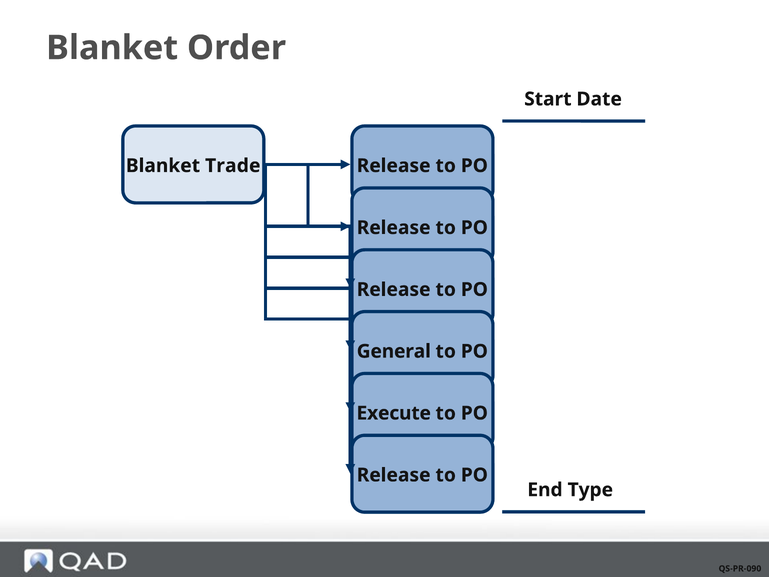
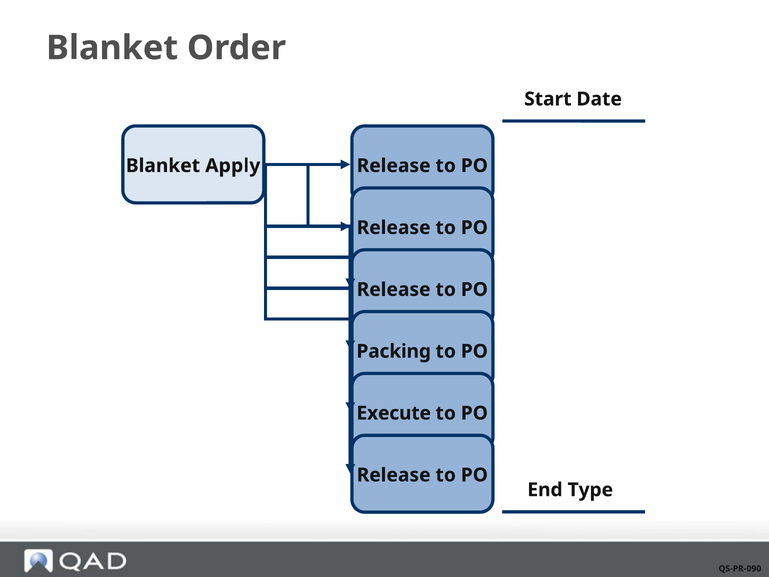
Trade: Trade -> Apply
General: General -> Packing
